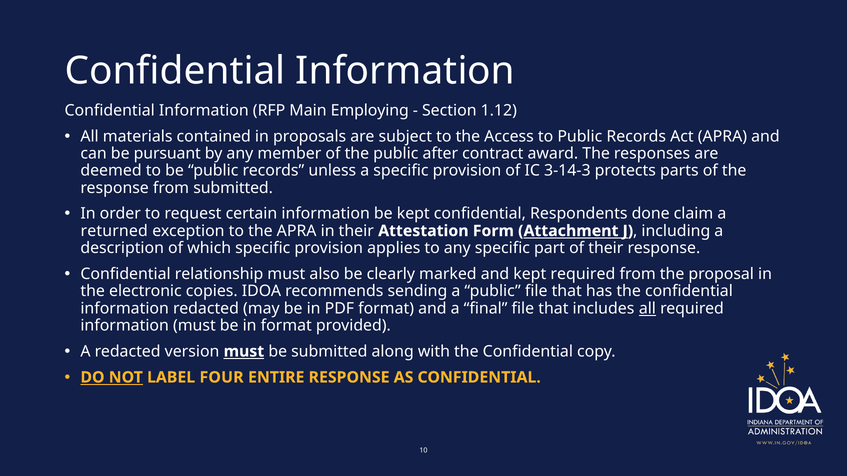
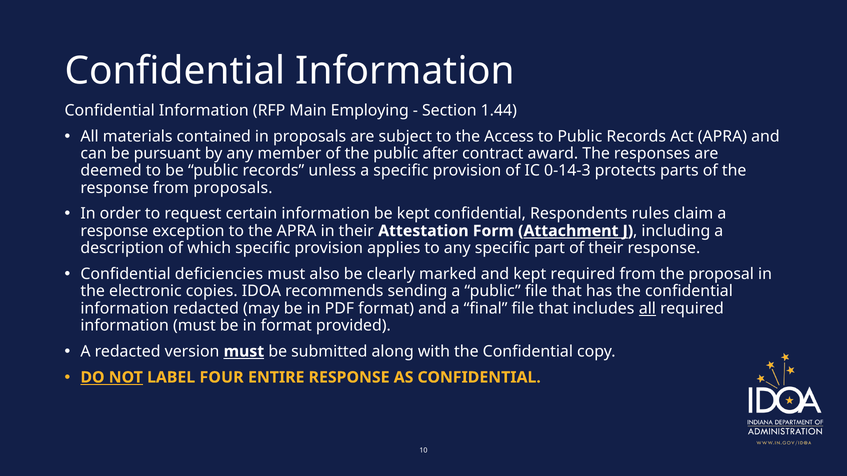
1.12: 1.12 -> 1.44
3-14-3: 3-14-3 -> 0-14-3
from submitted: submitted -> proposals
done: done -> rules
returned at (114, 231): returned -> response
relationship: relationship -> deficiencies
